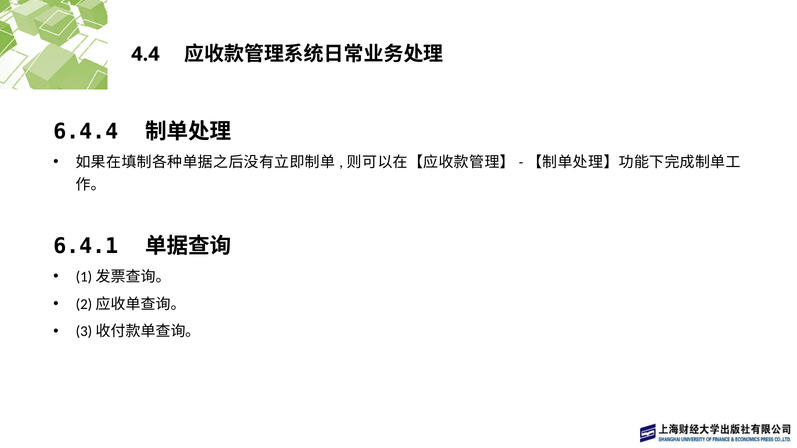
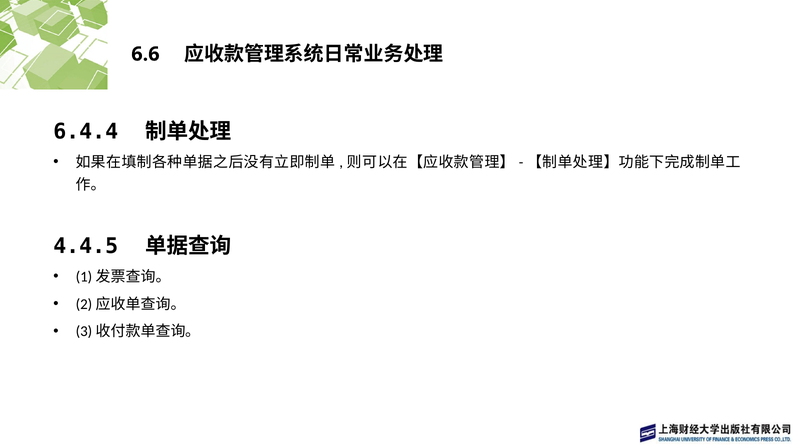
4.4: 4.4 -> 6.6
6.4.1: 6.4.1 -> 4.4.5
